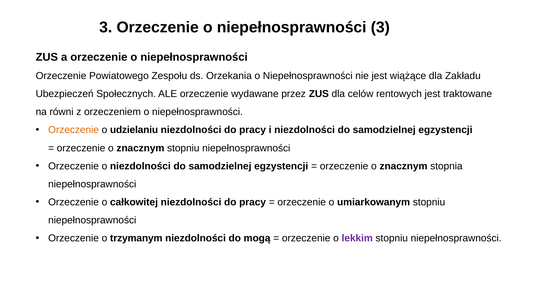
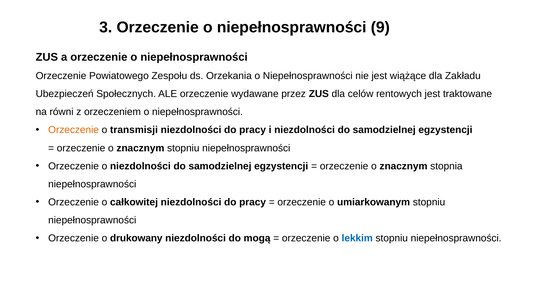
niepełnosprawności 3: 3 -> 9
udzielaniu: udzielaniu -> transmisji
trzymanym: trzymanym -> drukowany
lekkim colour: purple -> blue
